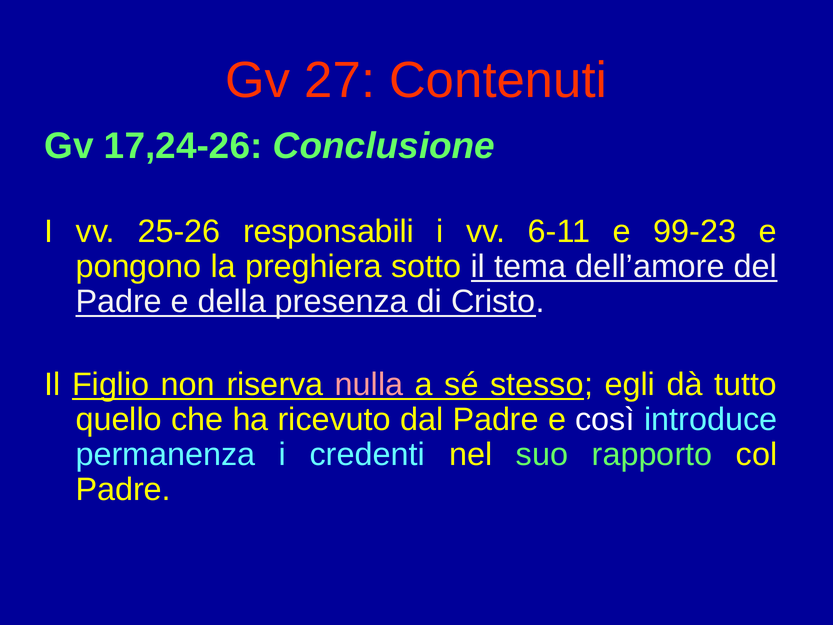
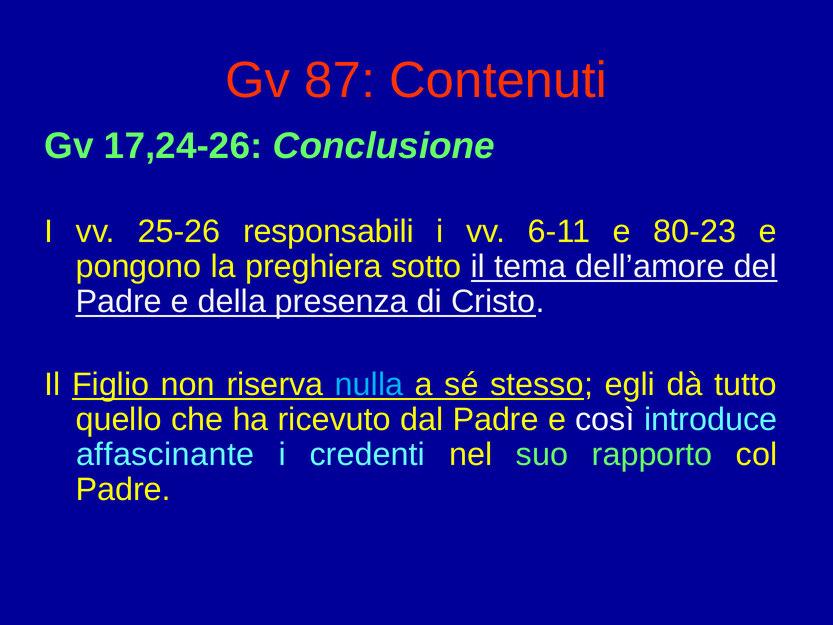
27: 27 -> 87
99-23: 99-23 -> 80-23
nulla colour: pink -> light blue
permanenza: permanenza -> affascinante
